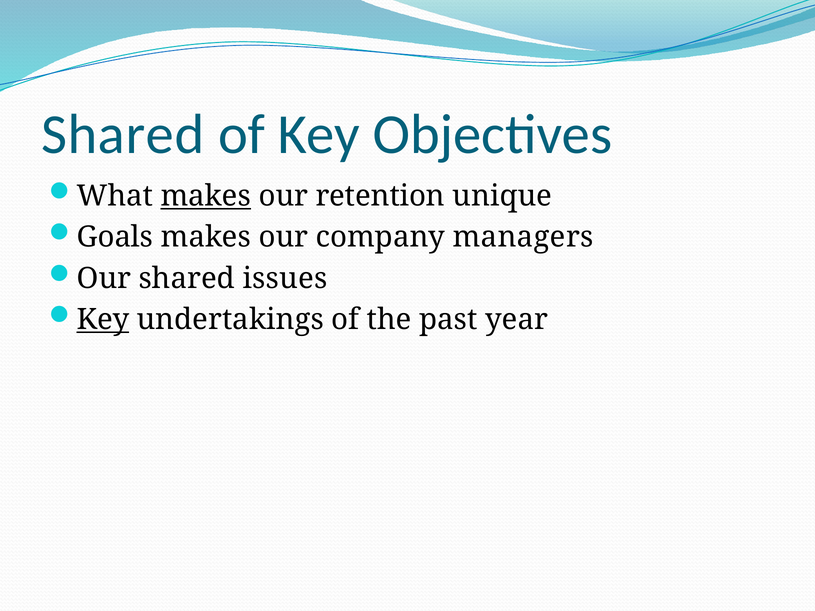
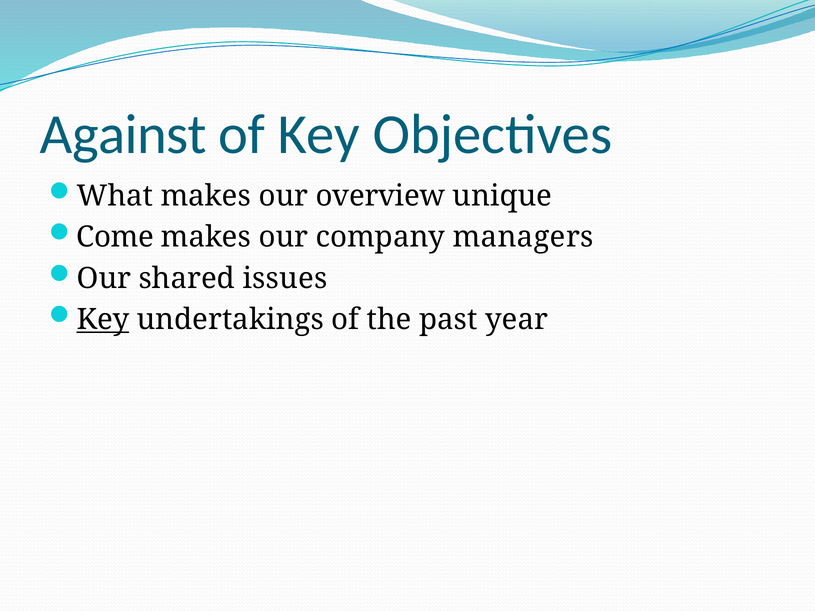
Shared at (123, 135): Shared -> Against
makes at (206, 196) underline: present -> none
retention: retention -> overview
Goals: Goals -> Come
